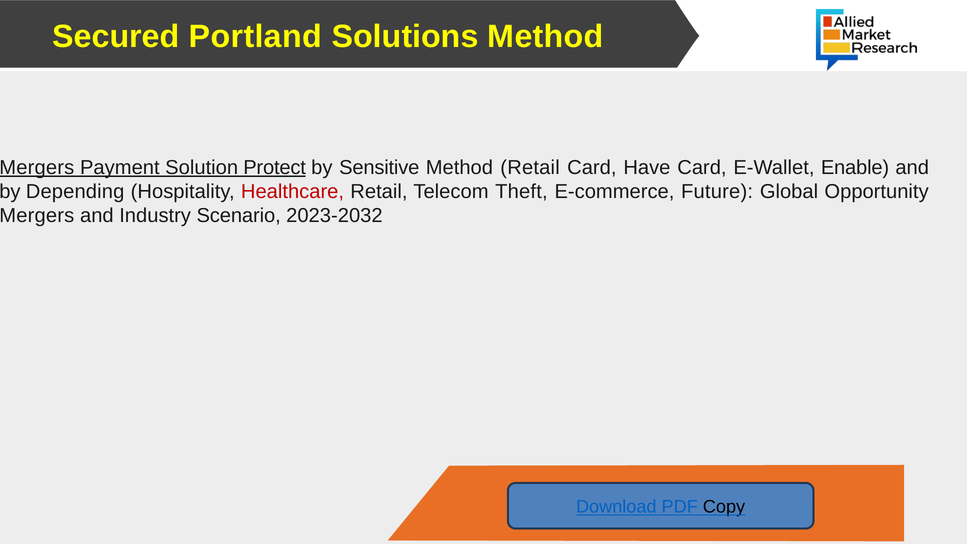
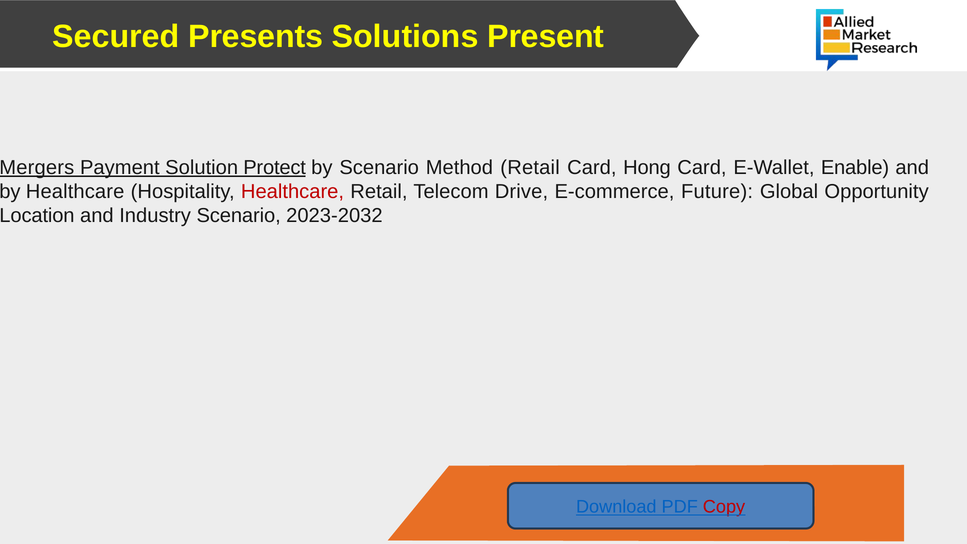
Portland: Portland -> Presents
Solutions Method: Method -> Present
by Sensitive: Sensitive -> Scenario
Have: Have -> Hong
by Depending: Depending -> Healthcare
Theft: Theft -> Drive
Mergers at (37, 216): Mergers -> Location
Copy colour: black -> red
